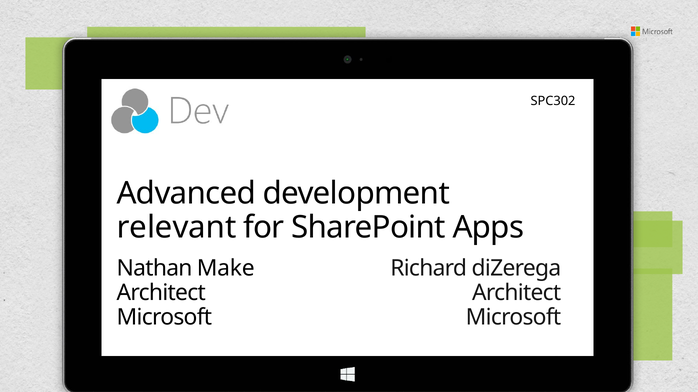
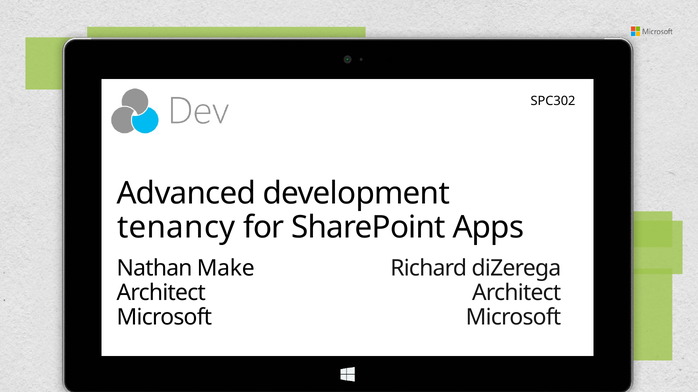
relevant: relevant -> tenancy
